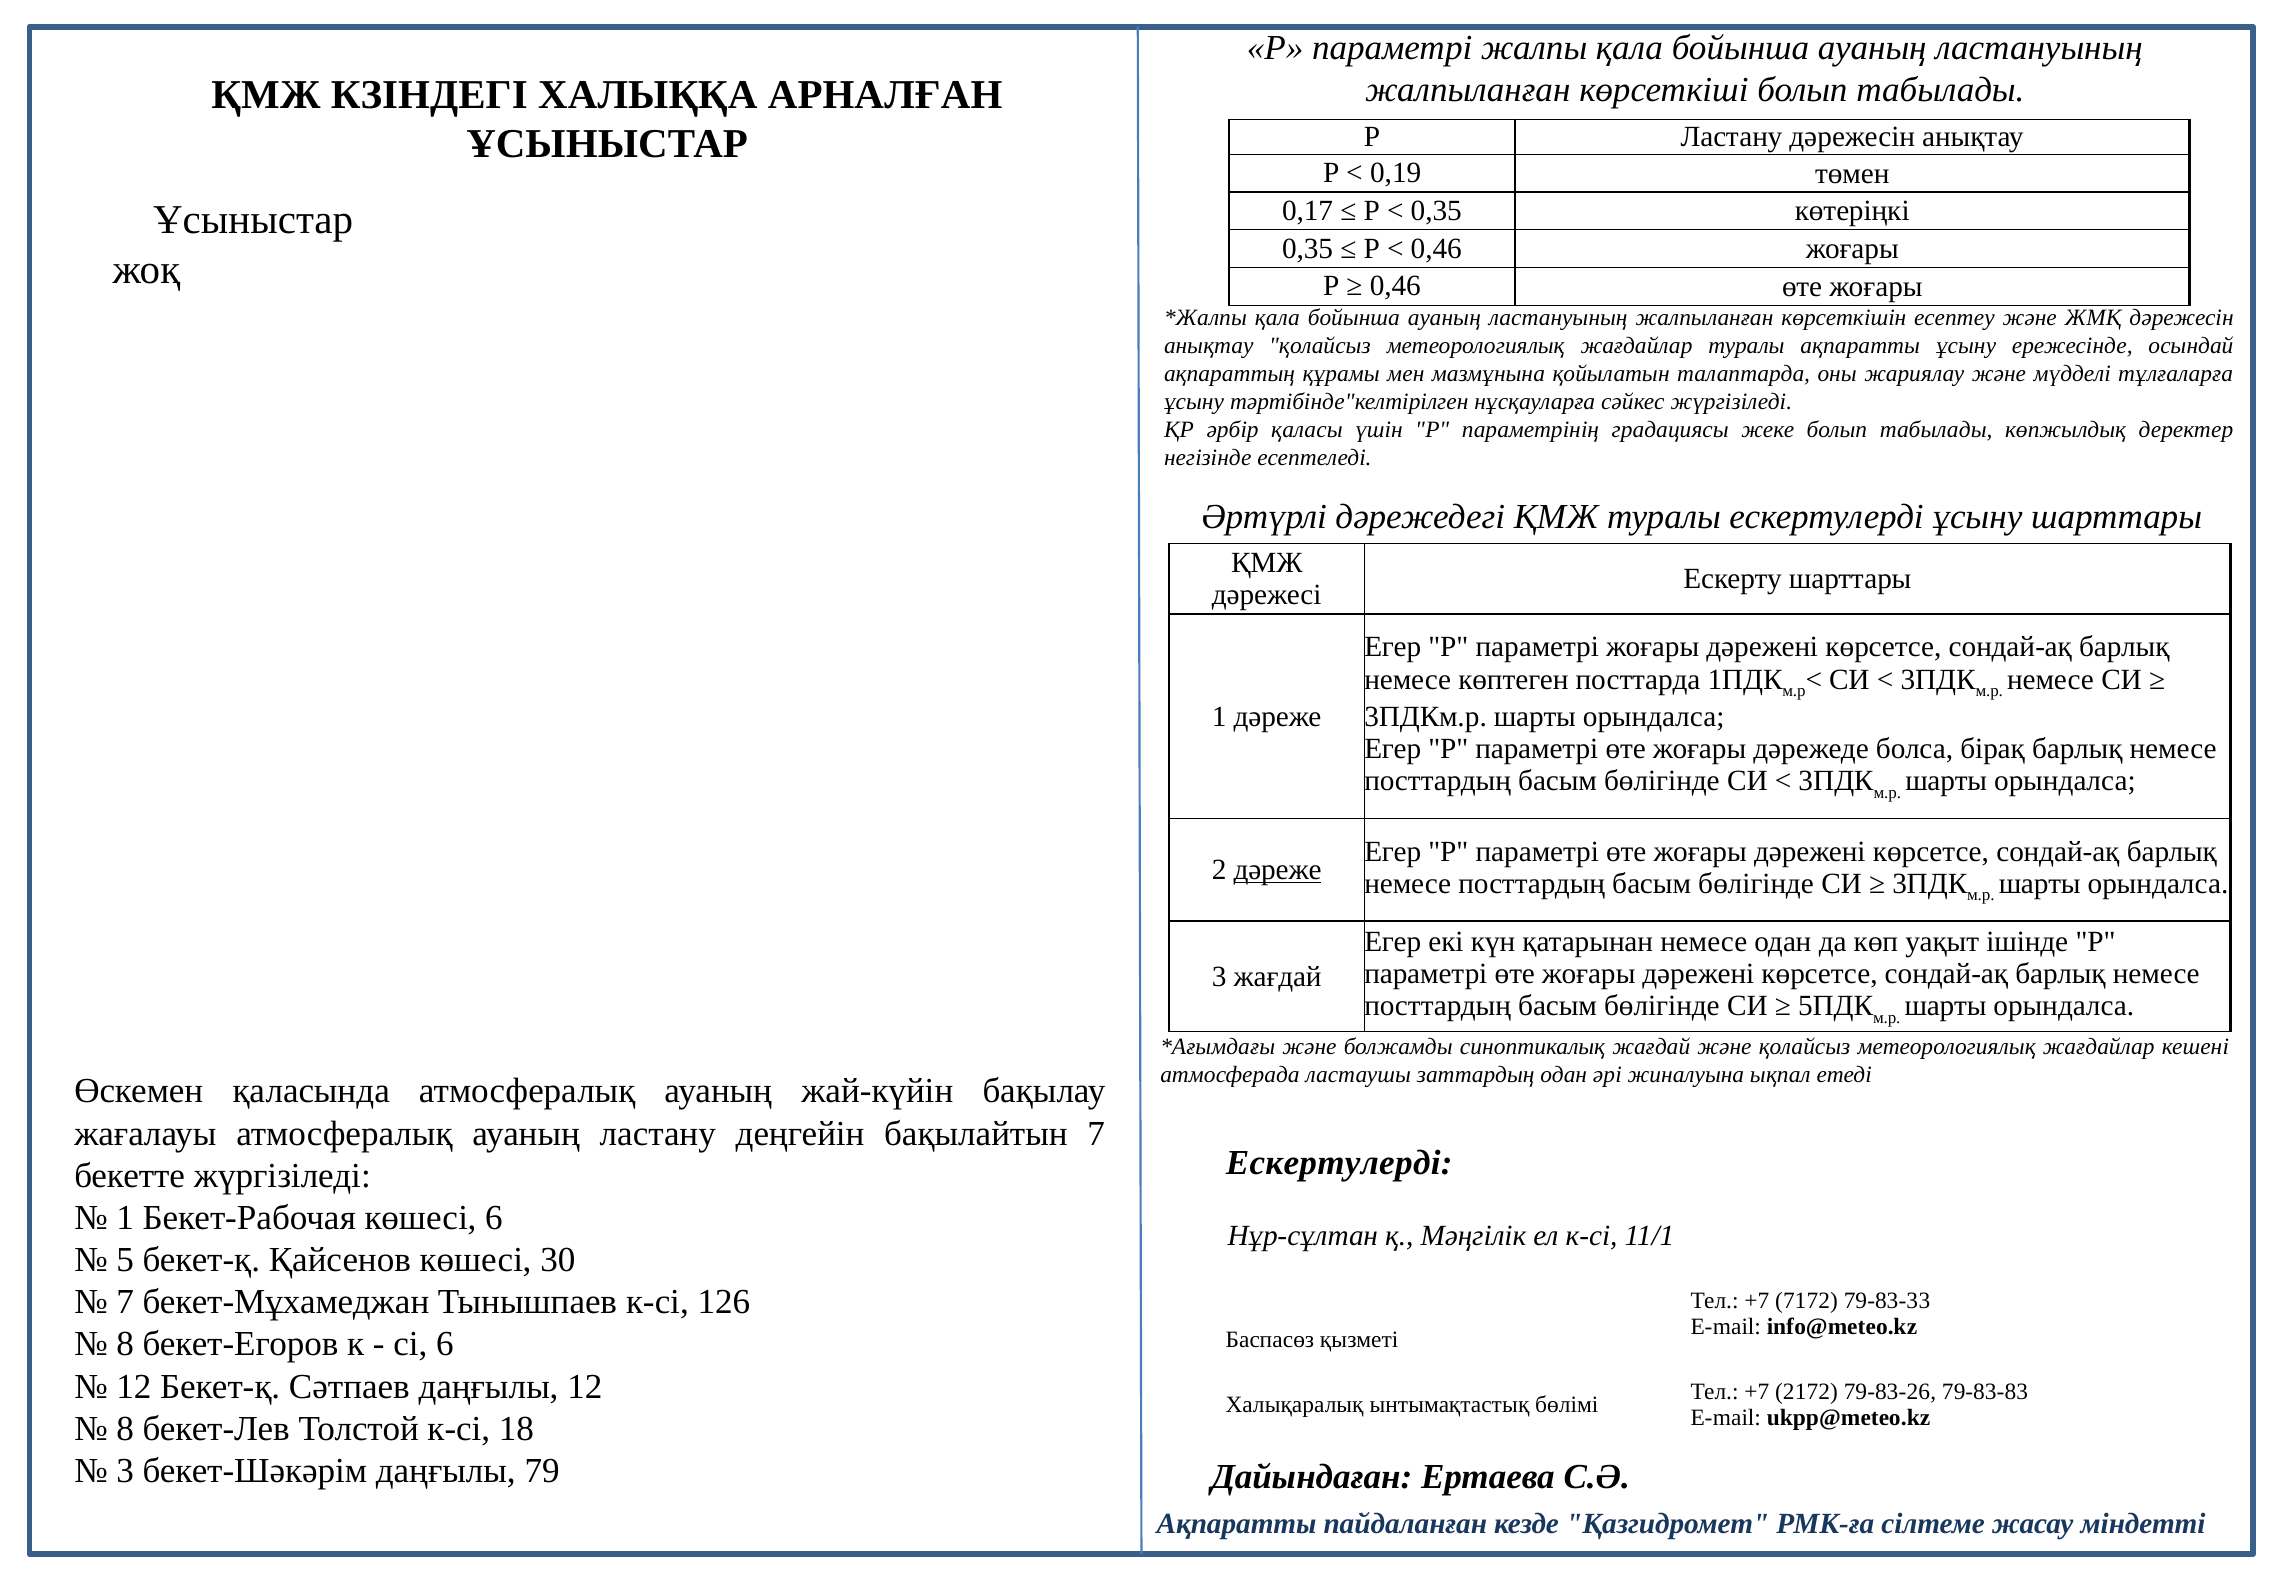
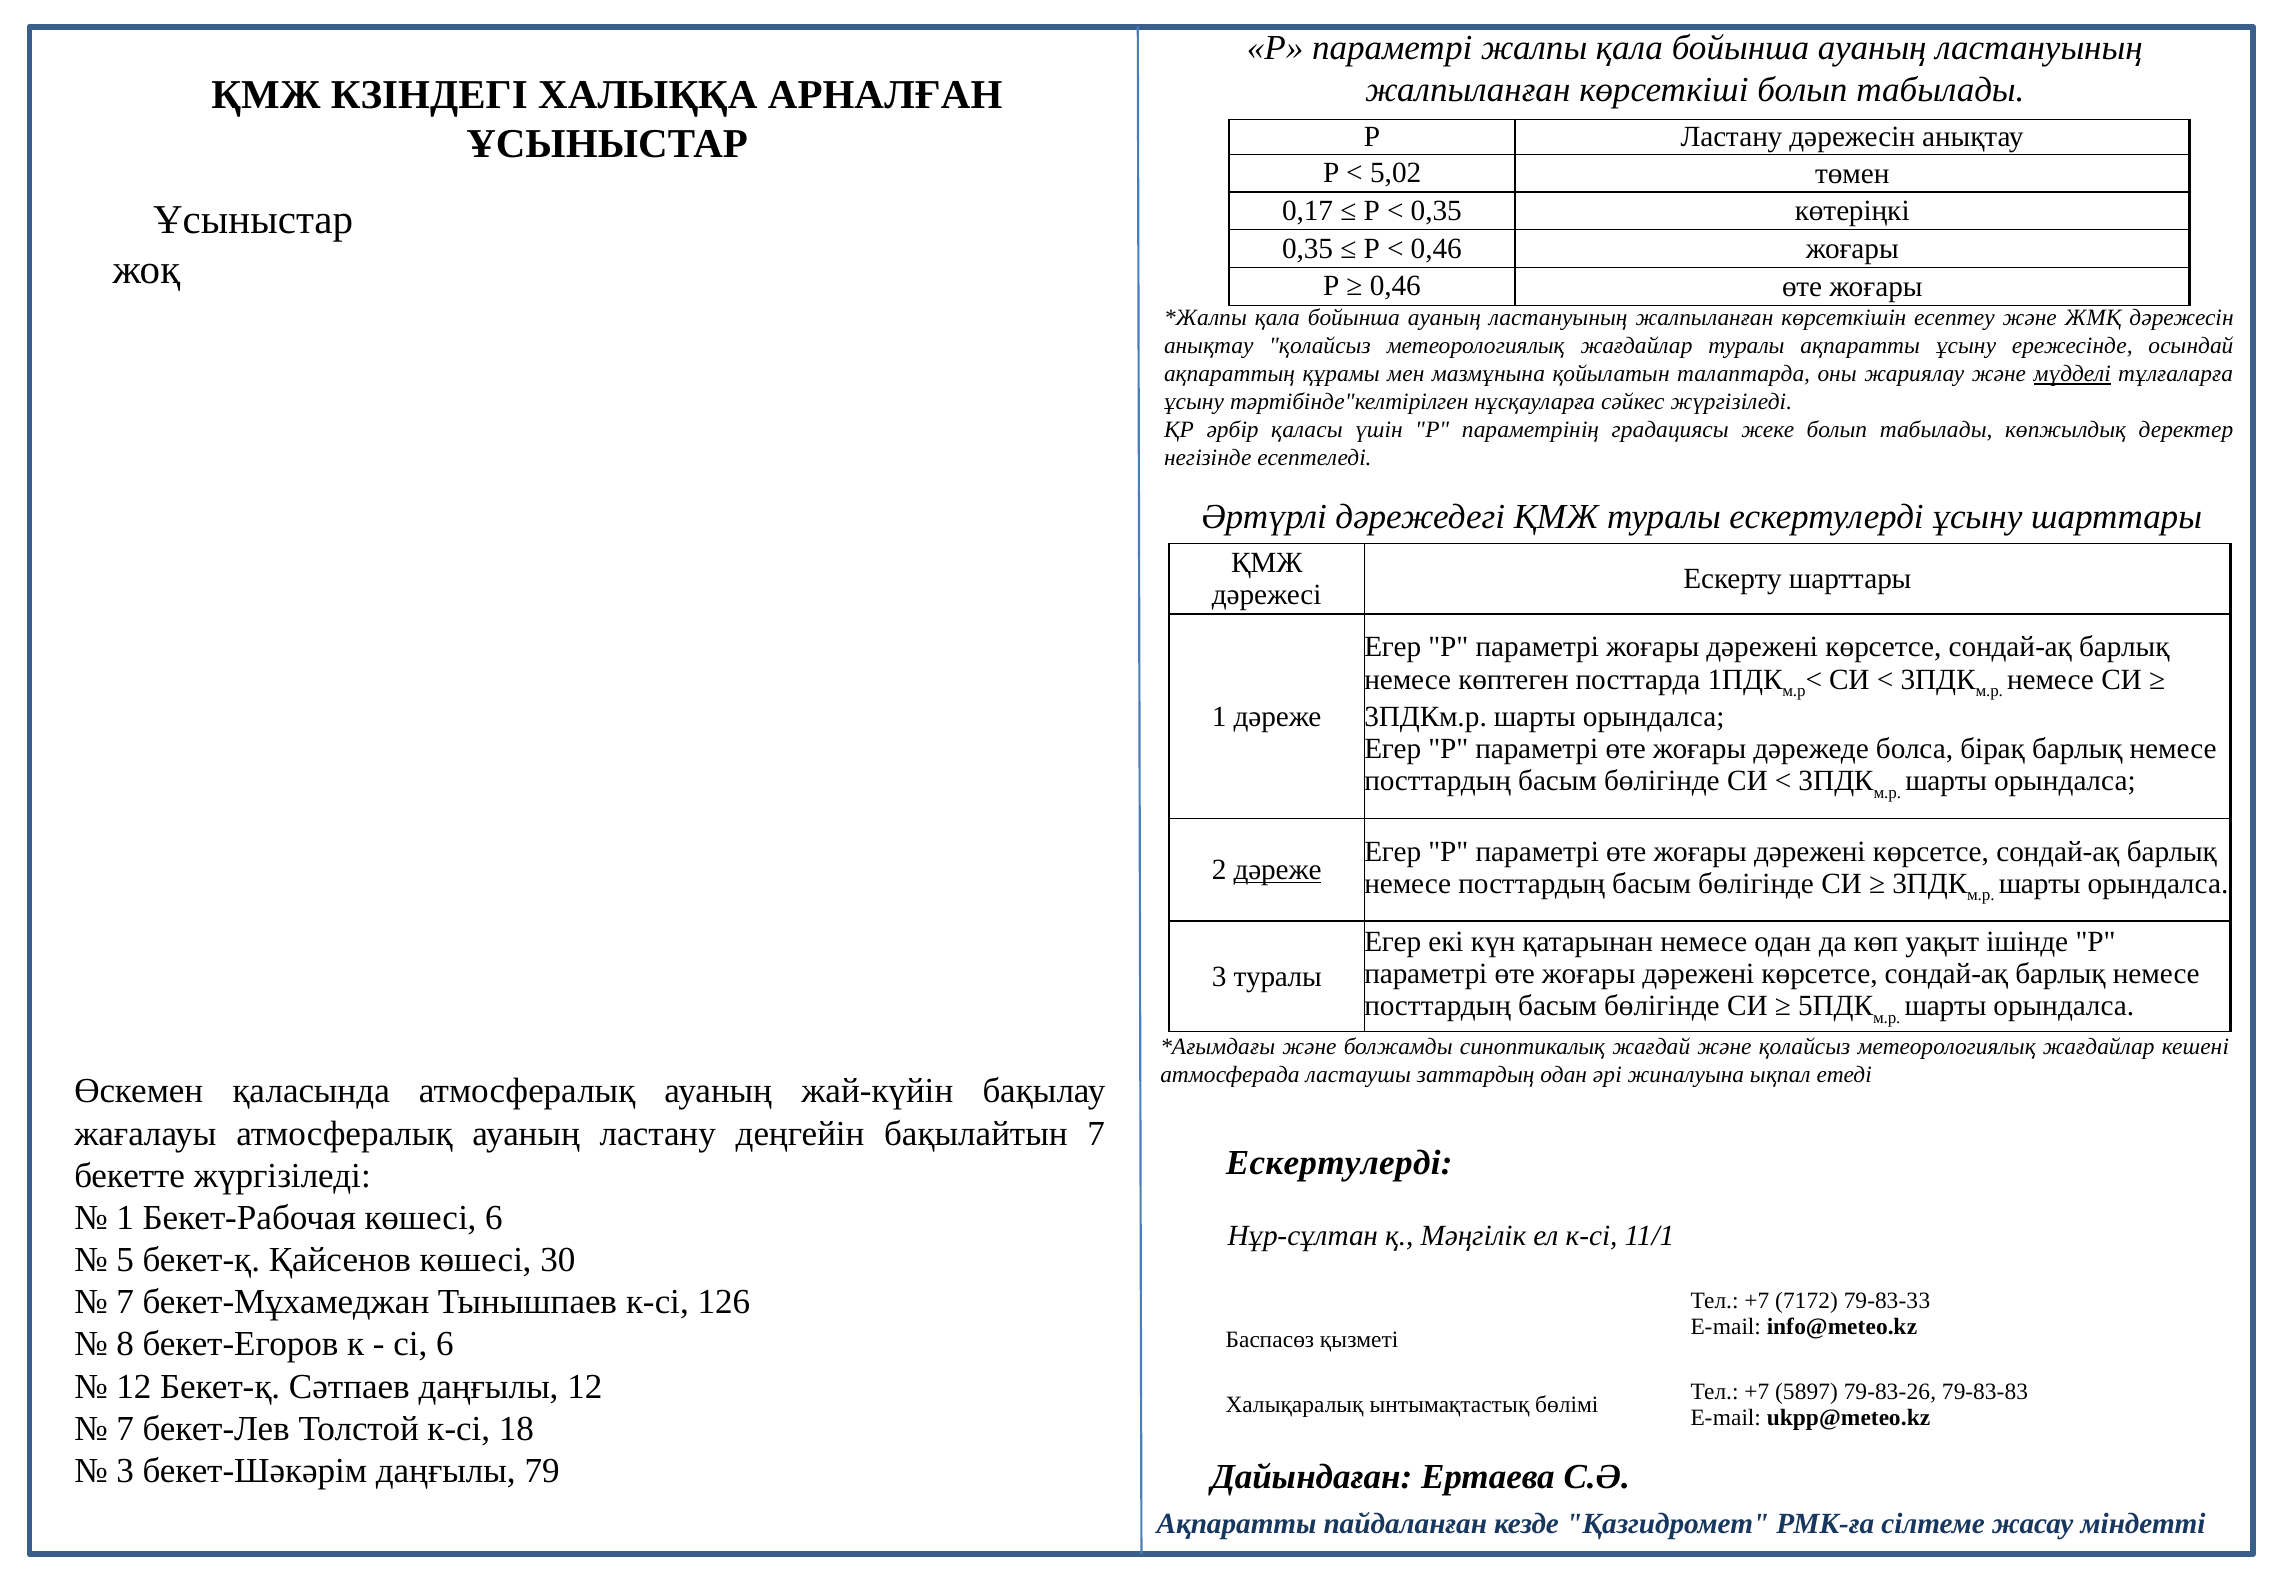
0,19: 0,19 -> 5,02
мүдделі underline: none -> present
3 жағдай: жағдай -> туралы
2172: 2172 -> 5897
8 at (125, 1428): 8 -> 7
